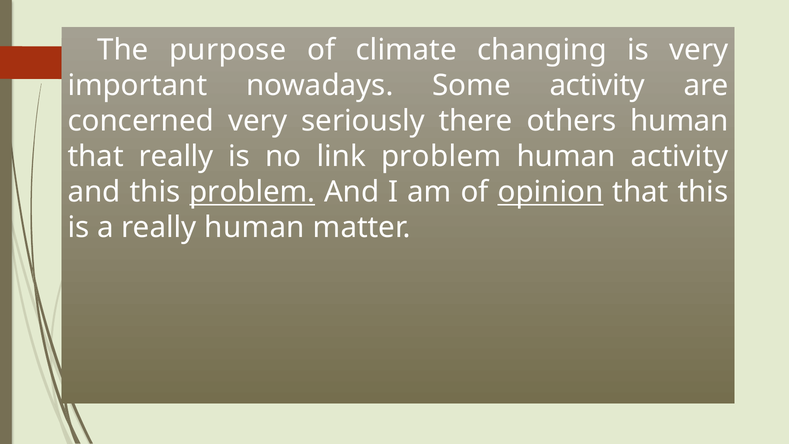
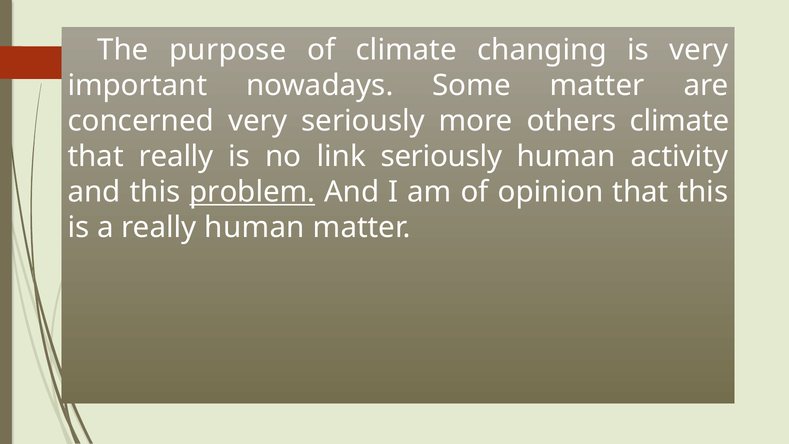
Some activity: activity -> matter
there: there -> more
others human: human -> climate
link problem: problem -> seriously
opinion underline: present -> none
